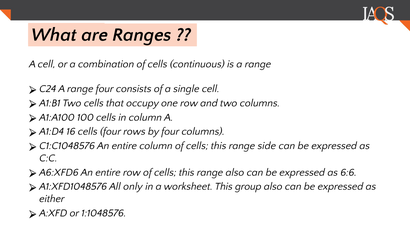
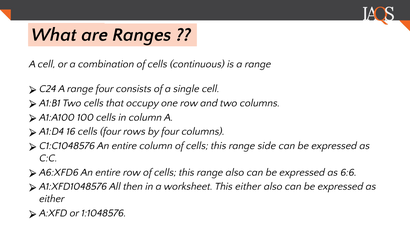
only: only -> then
This group: group -> either
